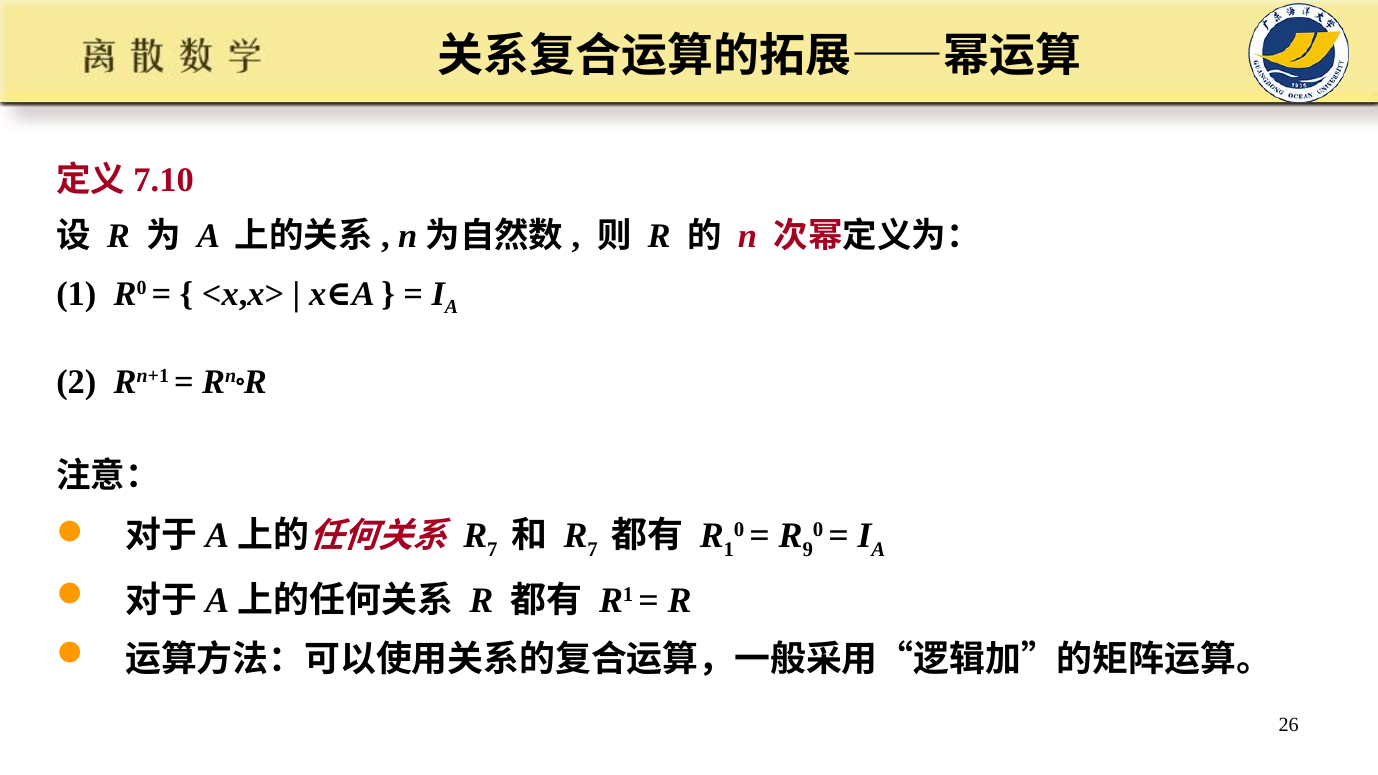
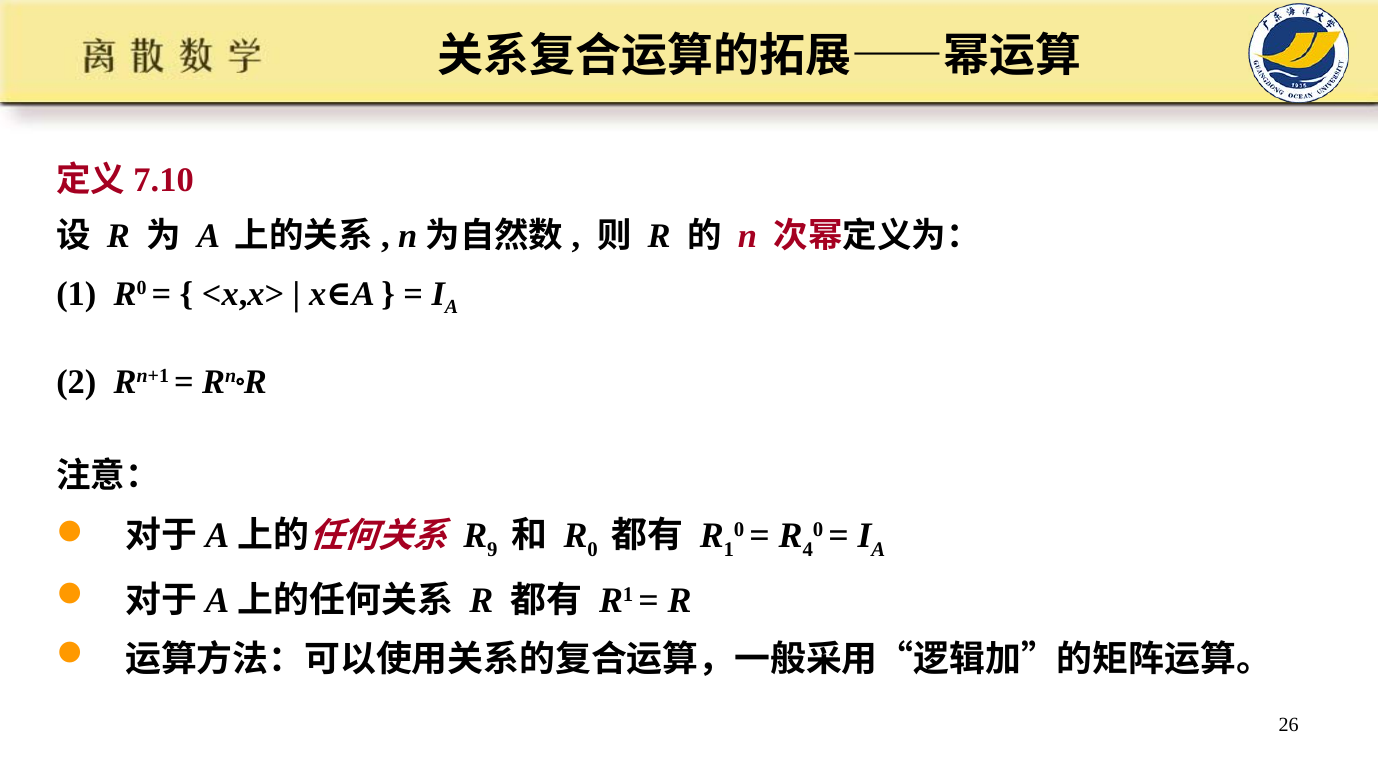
7 at (492, 550): 7 -> 9
7 at (593, 550): 7 -> 0
9: 9 -> 4
